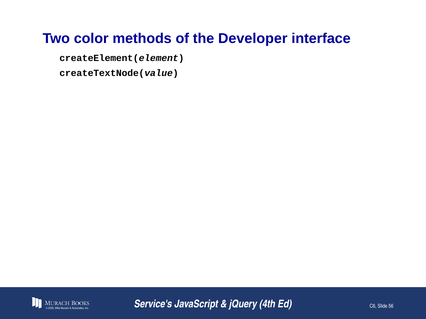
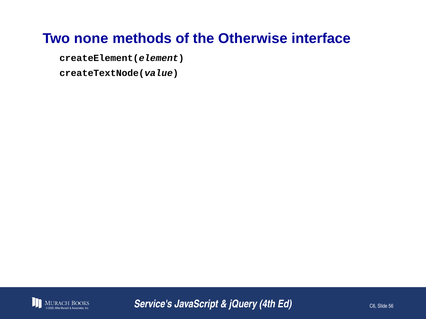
color: color -> none
Developer: Developer -> Otherwise
